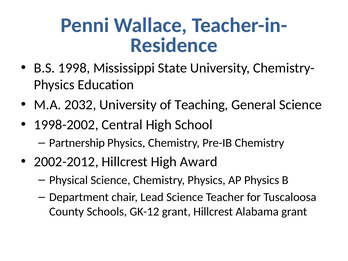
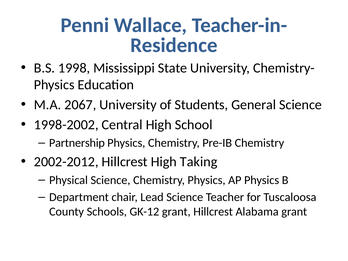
2032: 2032 -> 2067
Teaching: Teaching -> Students
Award: Award -> Taking
